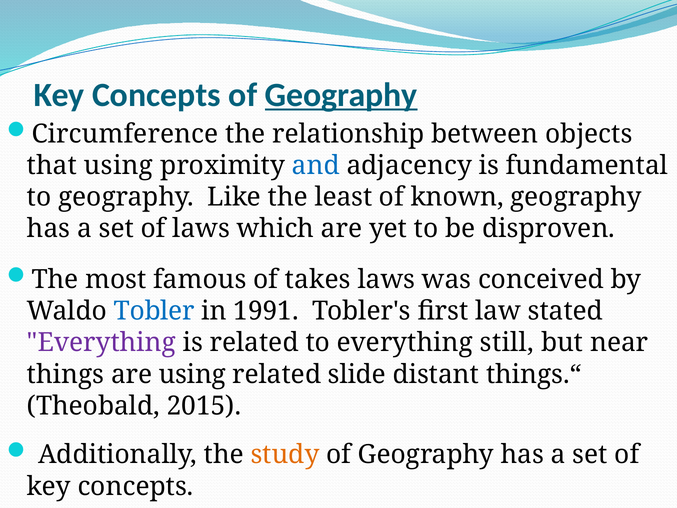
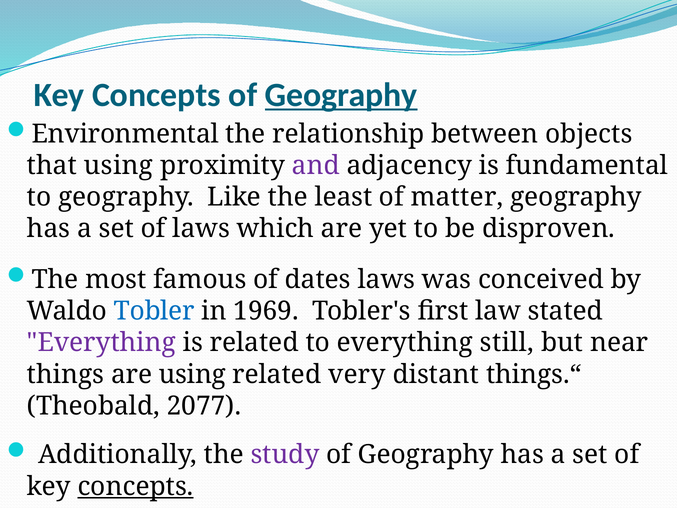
Circumference: Circumference -> Environmental
and colour: blue -> purple
known: known -> matter
takes: takes -> dates
1991: 1991 -> 1969
slide: slide -> very
2015: 2015 -> 2077
study colour: orange -> purple
concepts at (135, 486) underline: none -> present
